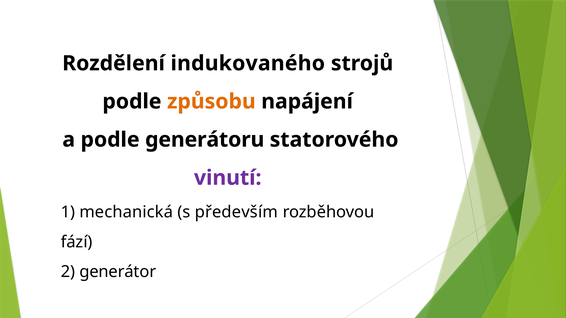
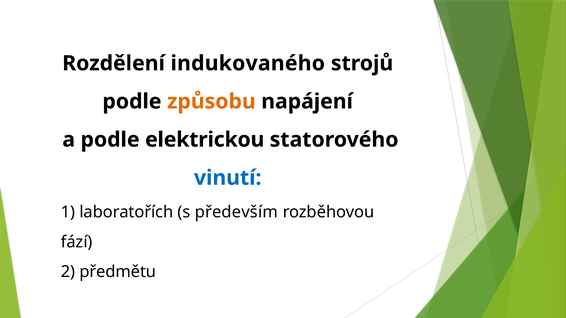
generátoru: generátoru -> elektrickou
vinutí colour: purple -> blue
mechanická: mechanická -> laboratořích
generátor: generátor -> předmětu
